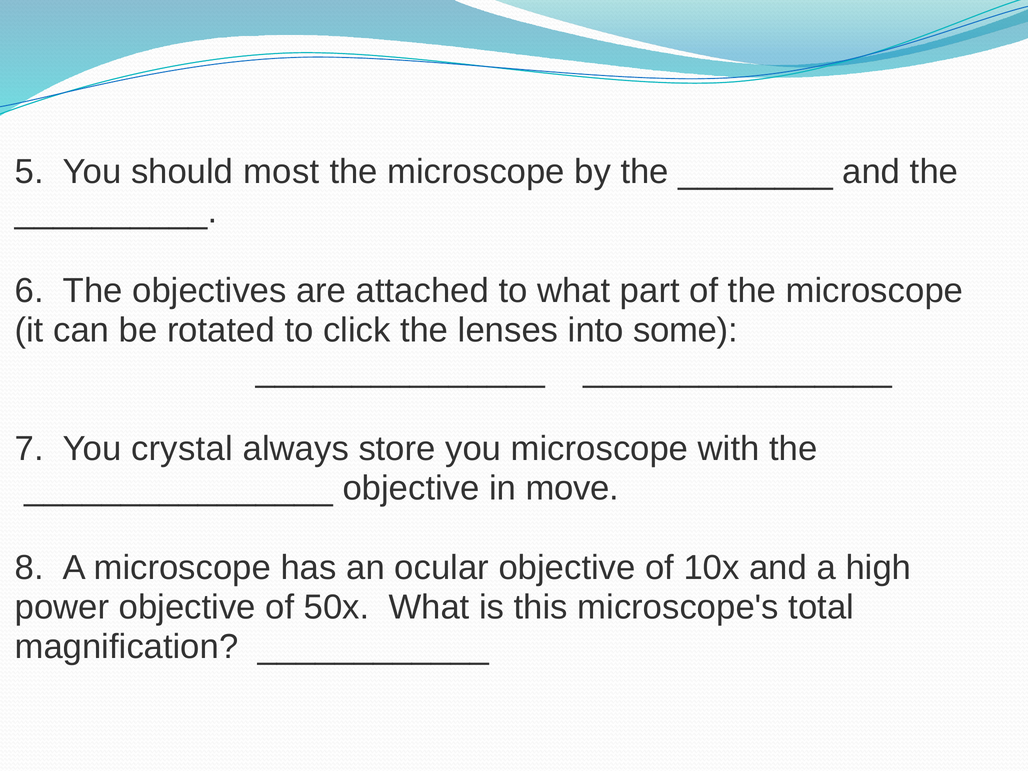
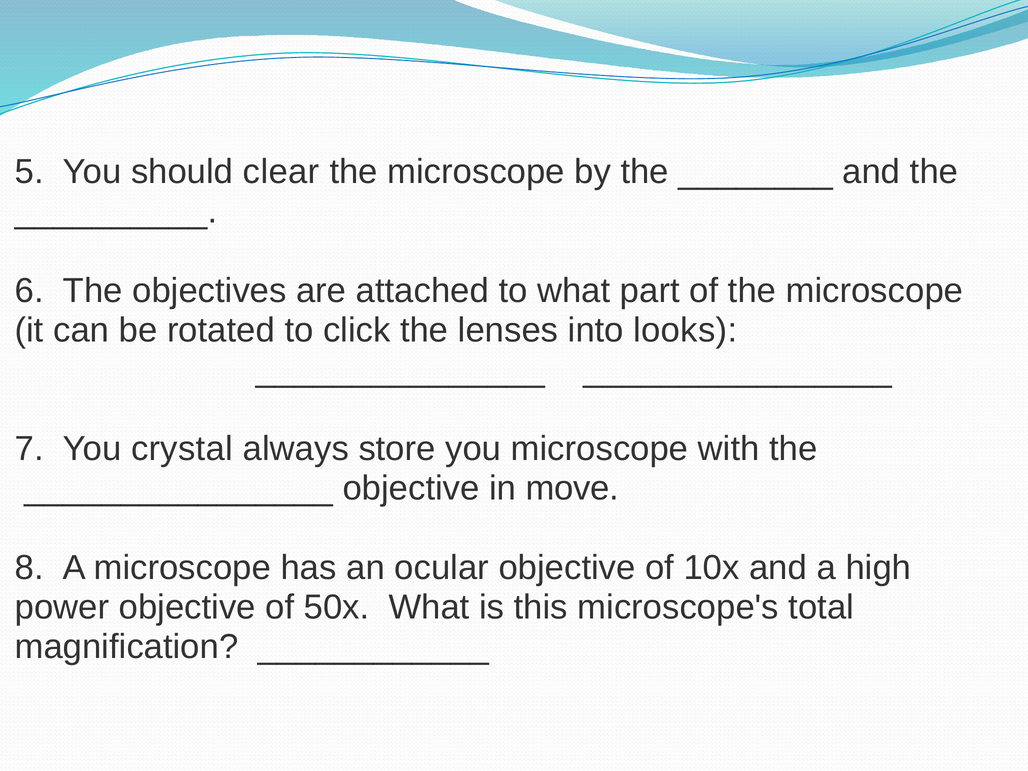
most: most -> clear
some: some -> looks
